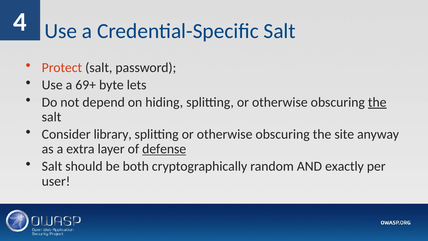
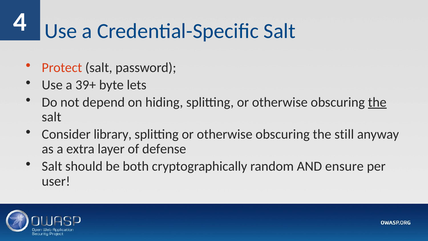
69+: 69+ -> 39+
site: site -> still
defense underline: present -> none
exactly: exactly -> ensure
